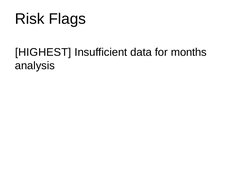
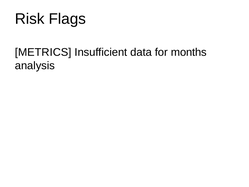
HIGHEST: HIGHEST -> METRICS
